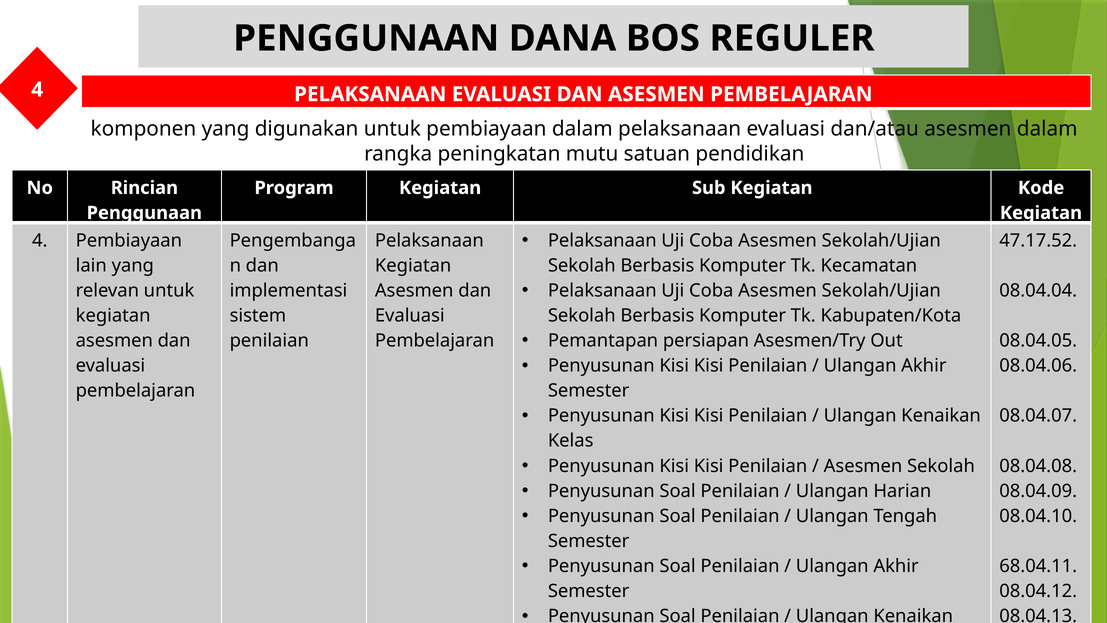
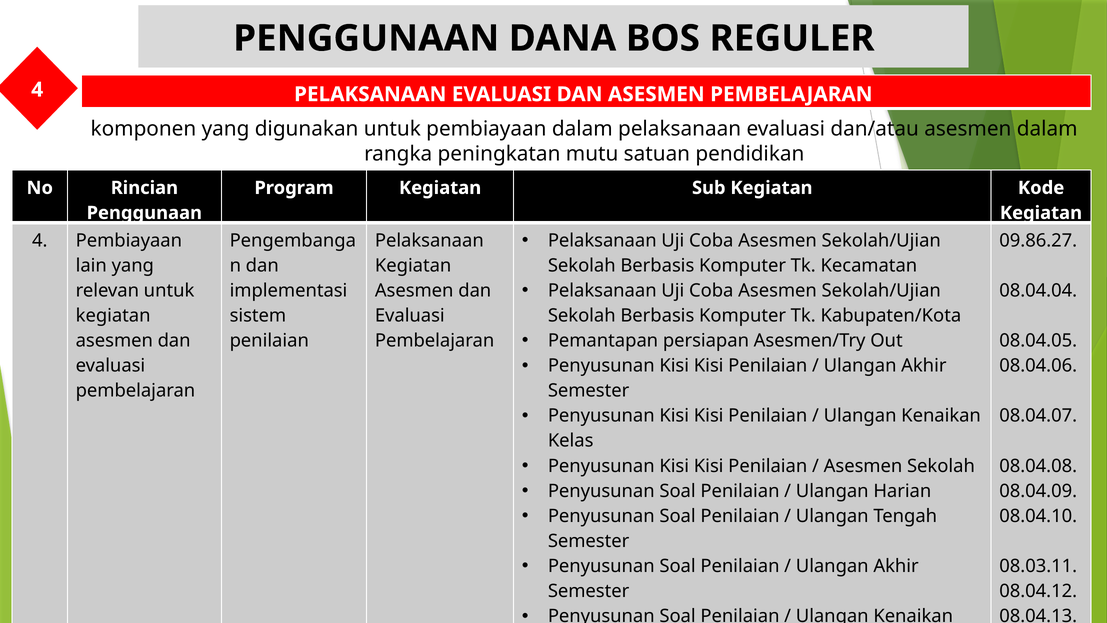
47.17.52: 47.17.52 -> 09.86.27
68.04.11: 68.04.11 -> 08.03.11
